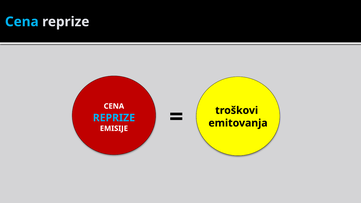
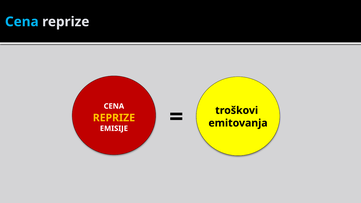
REPRIZE at (114, 118) colour: light blue -> yellow
